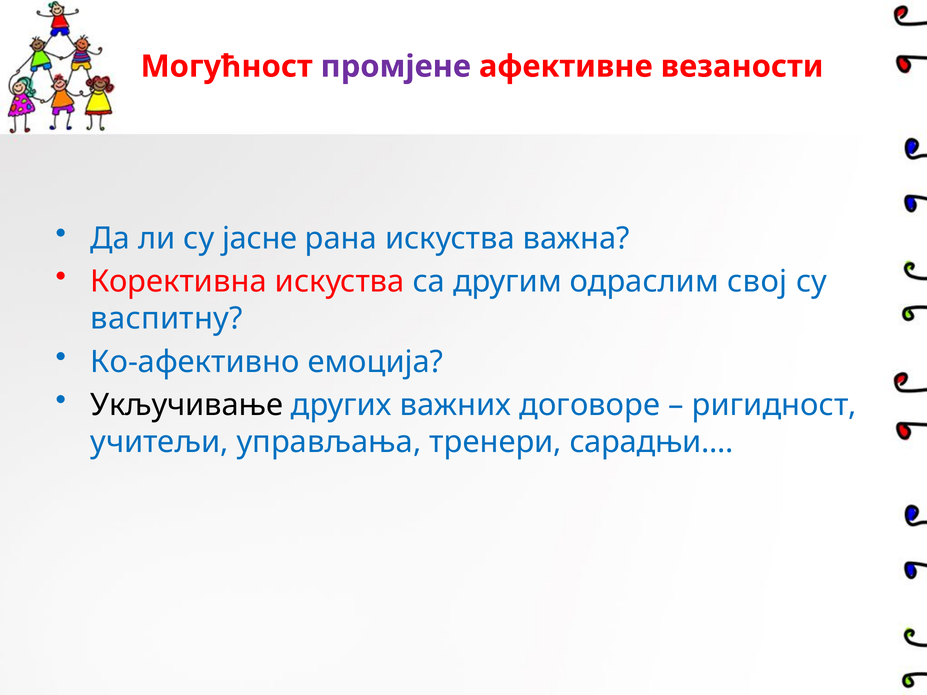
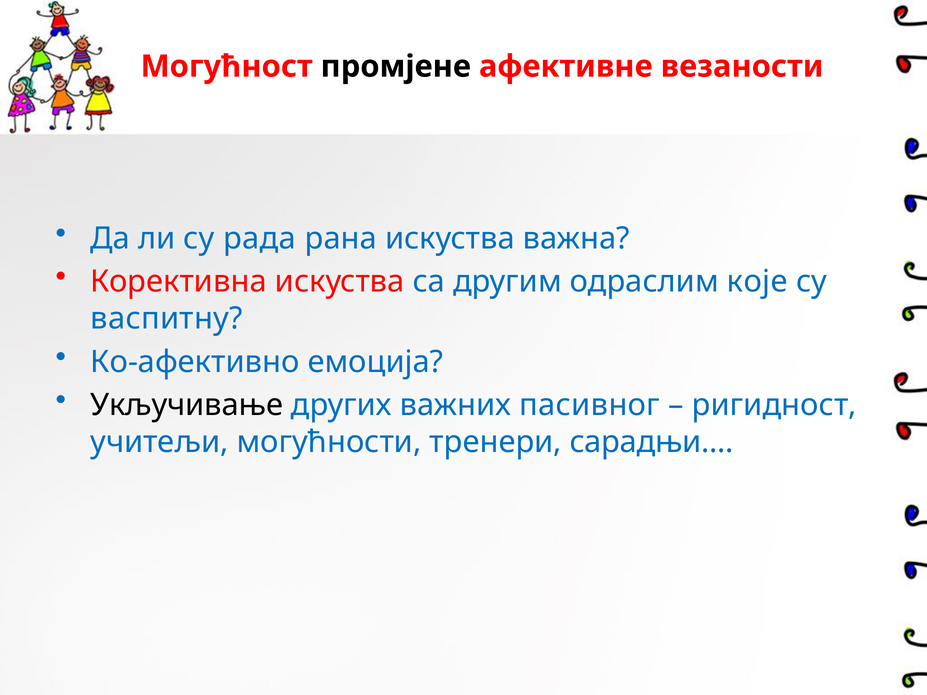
промјене colour: purple -> black
јасне: јасне -> рада
свој: свој -> које
договоре: договоре -> пасивног
управљања: управљања -> могућности
